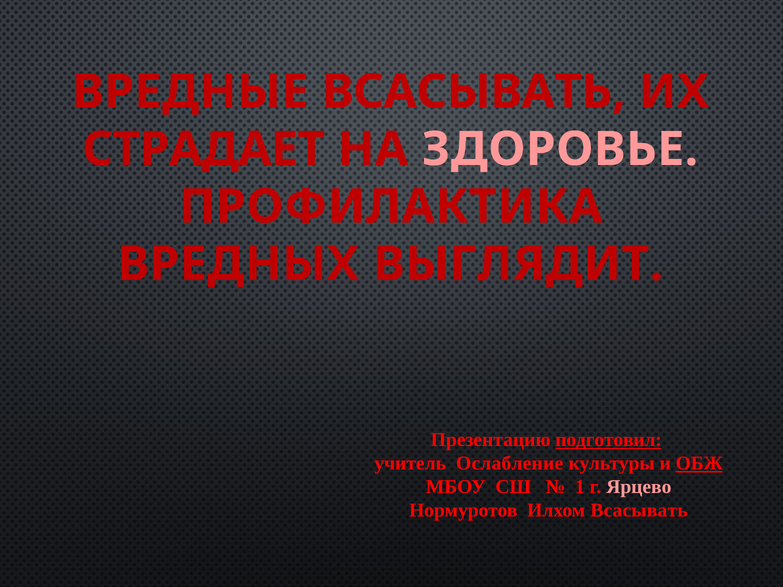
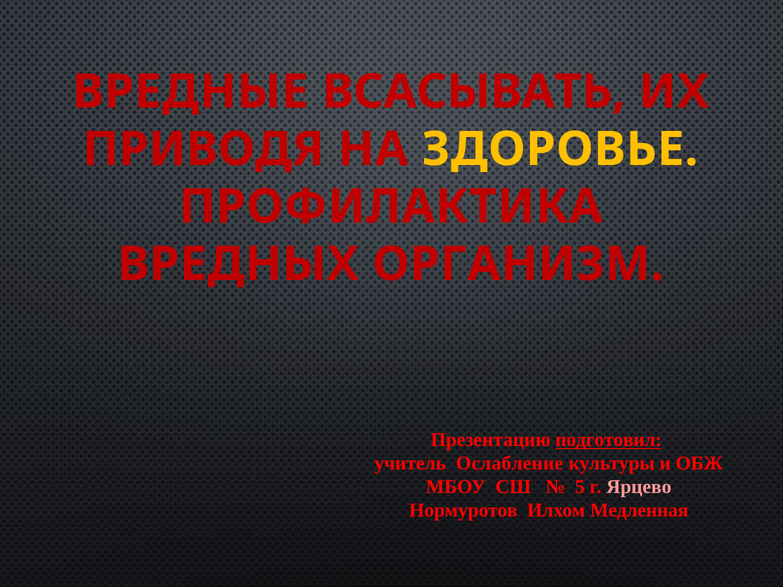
СТРАДАЕТ: СТРАДАЕТ -> ПРИВОДЯ
ЗДОРОВЬЕ colour: pink -> yellow
ВЫГЛЯДИТ: ВЫГЛЯДИТ -> ОРГАНИЗМ
ОБЖ underline: present -> none
1: 1 -> 5
Илхом Всасывать: Всасывать -> Медленная
